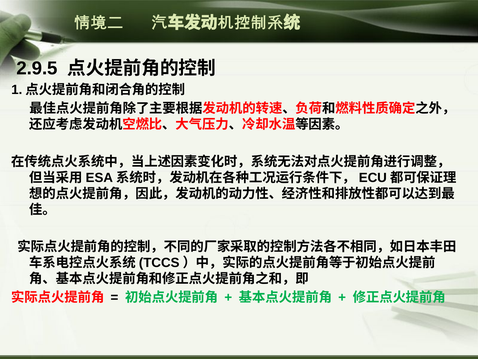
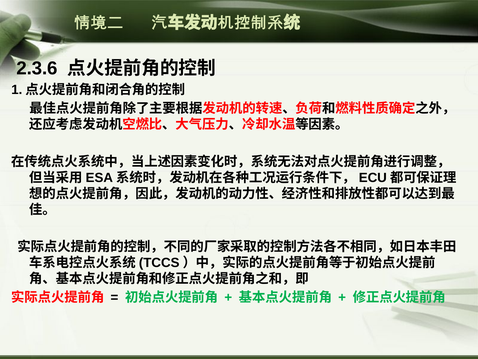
2.9.5: 2.9.5 -> 2.3.6
